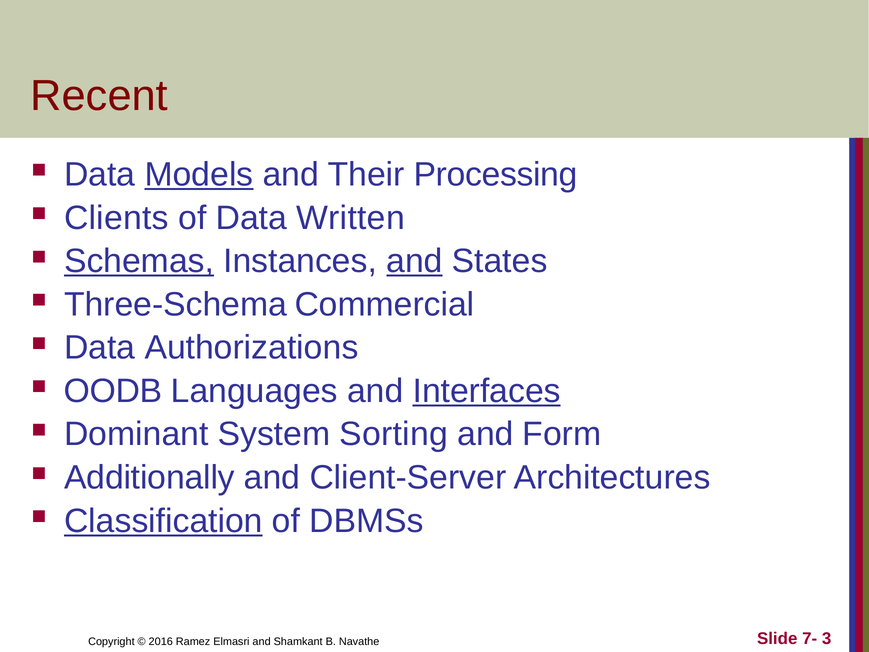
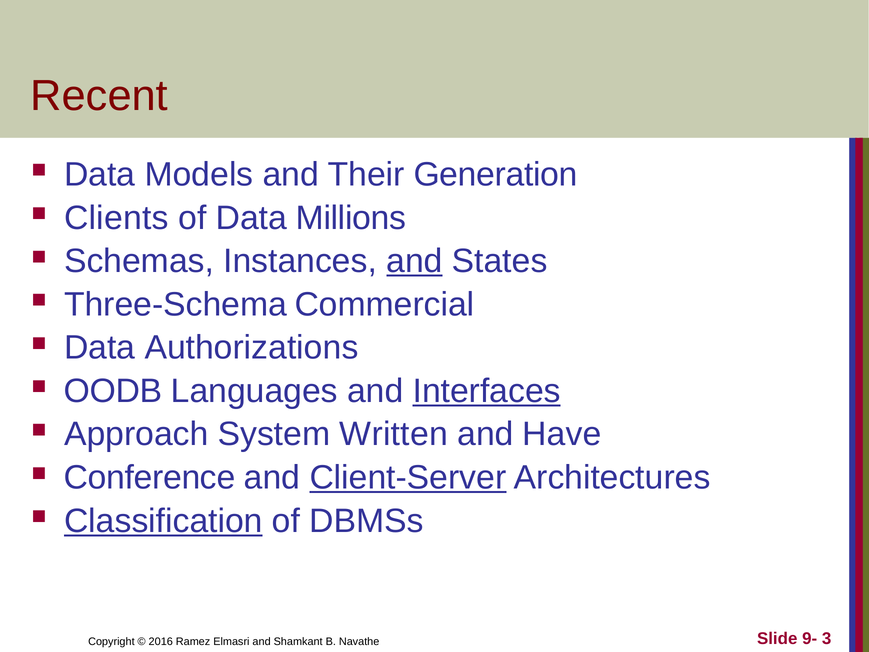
Models underline: present -> none
Processing: Processing -> Generation
Written: Written -> Millions
Schemas underline: present -> none
Dominant: Dominant -> Approach
Sorting: Sorting -> Written
Form: Form -> Have
Additionally: Additionally -> Conference
Client-Server underline: none -> present
7-: 7- -> 9-
